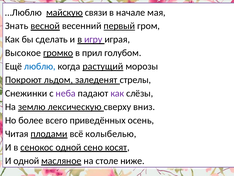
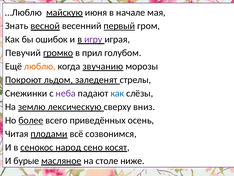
связи: связи -> июня
сделать: сделать -> ошибок
Высокое: Высокое -> Певучий
люблю colour: blue -> orange
растущий: растущий -> звучанию
как at (117, 93) colour: purple -> blue
более underline: none -> present
колыбелью: колыбелью -> созвонимся
сенокос одной: одной -> народ
И одной: одной -> бурые
